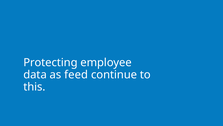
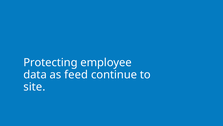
this: this -> site
